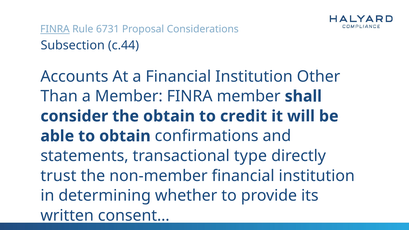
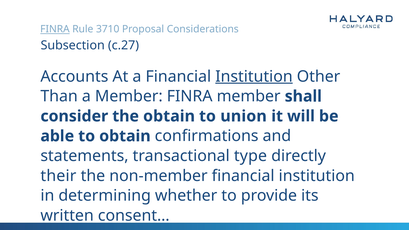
6731: 6731 -> 3710
c.44: c.44 -> c.27
Institution at (254, 76) underline: none -> present
credit: credit -> union
trust: trust -> their
